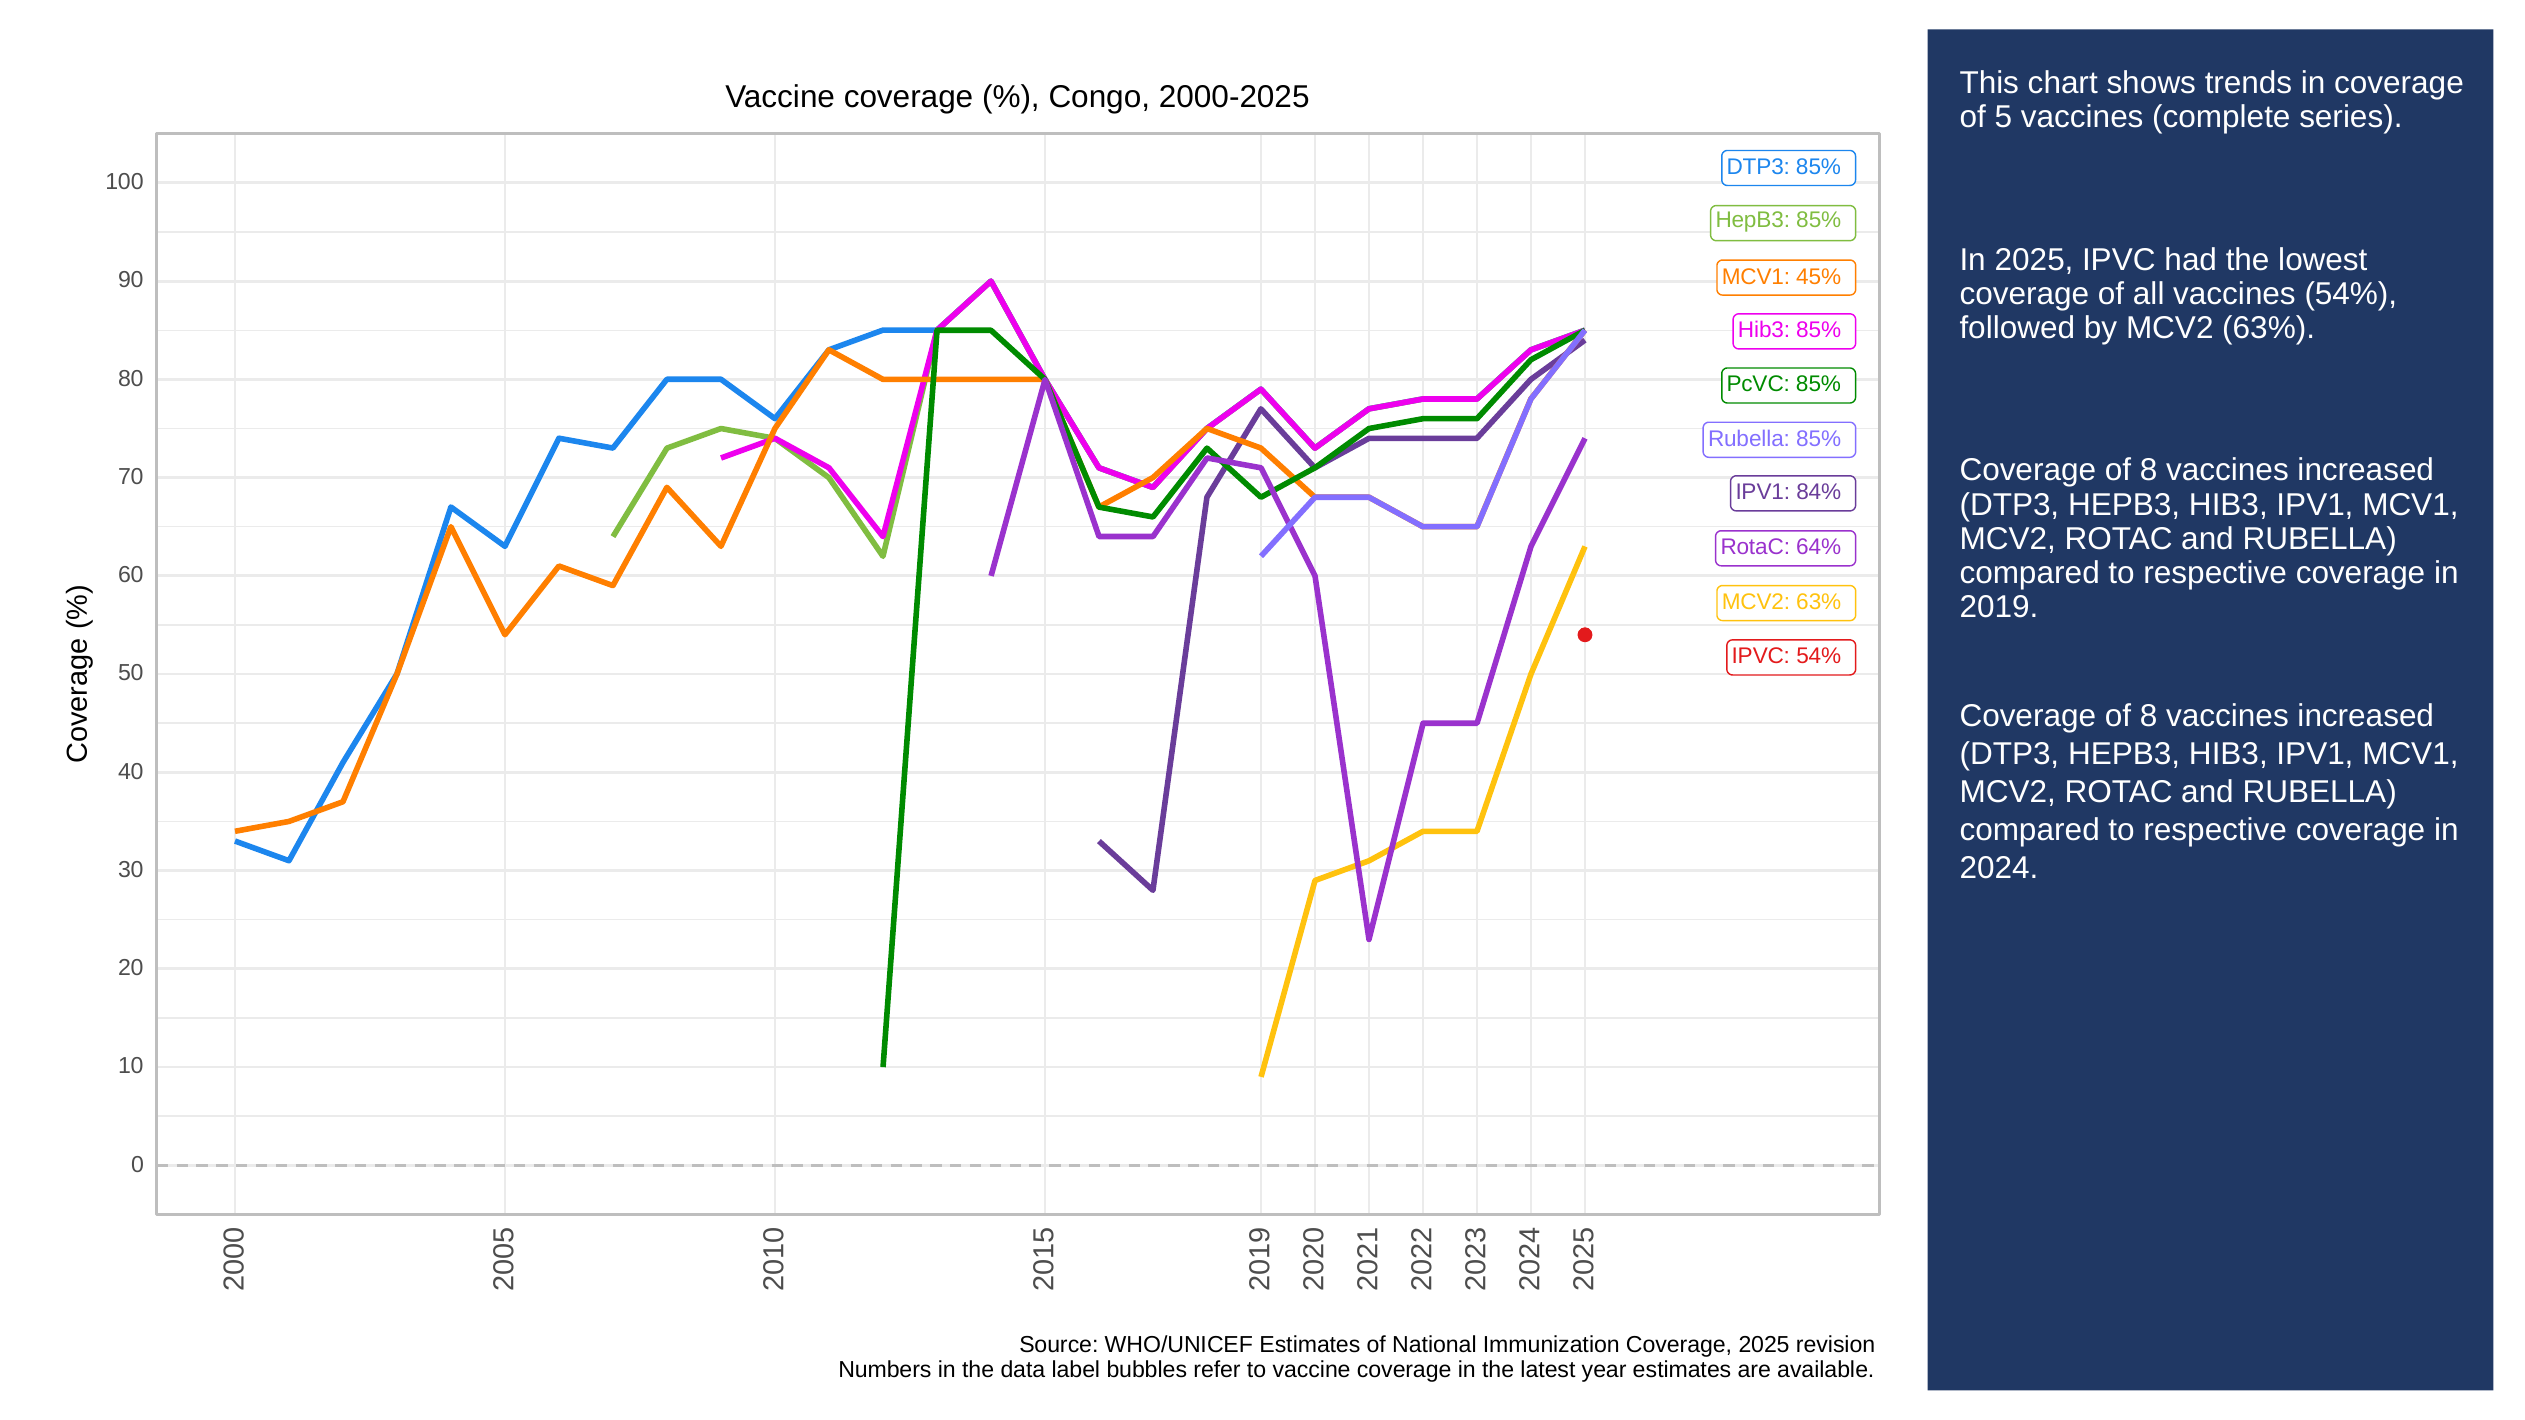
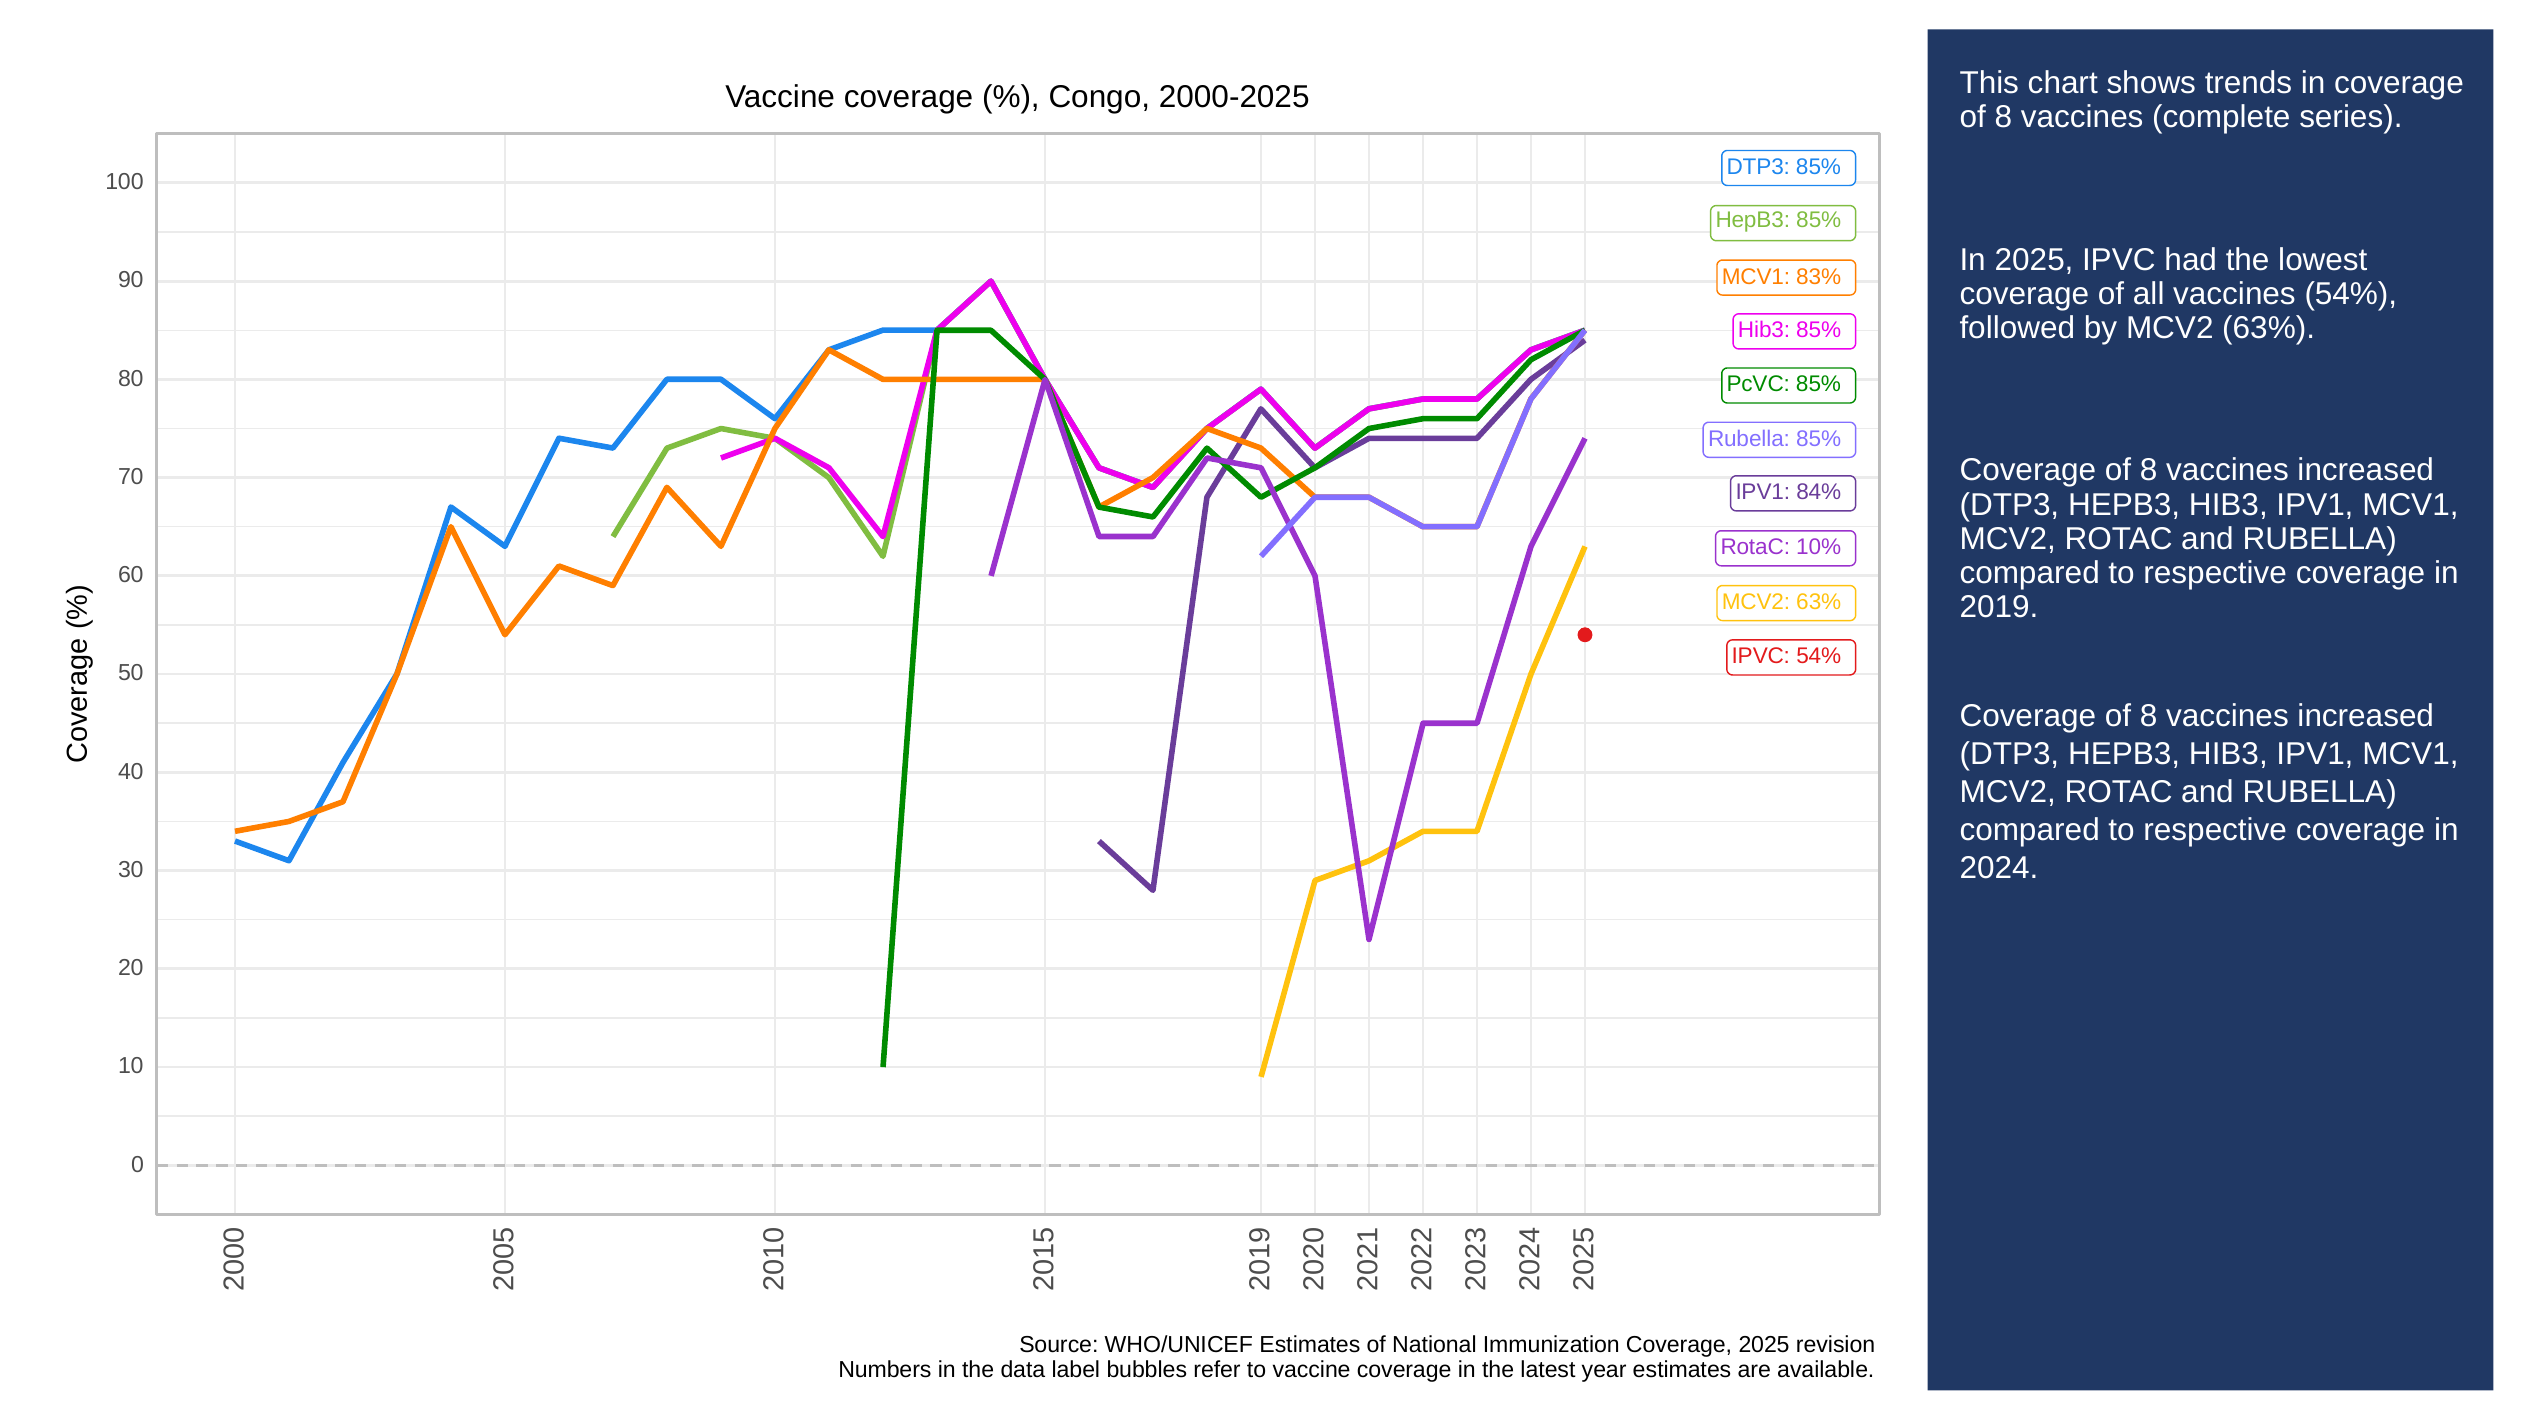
5 at (2003, 117): 5 -> 8
45%: 45% -> 83%
64%: 64% -> 10%
